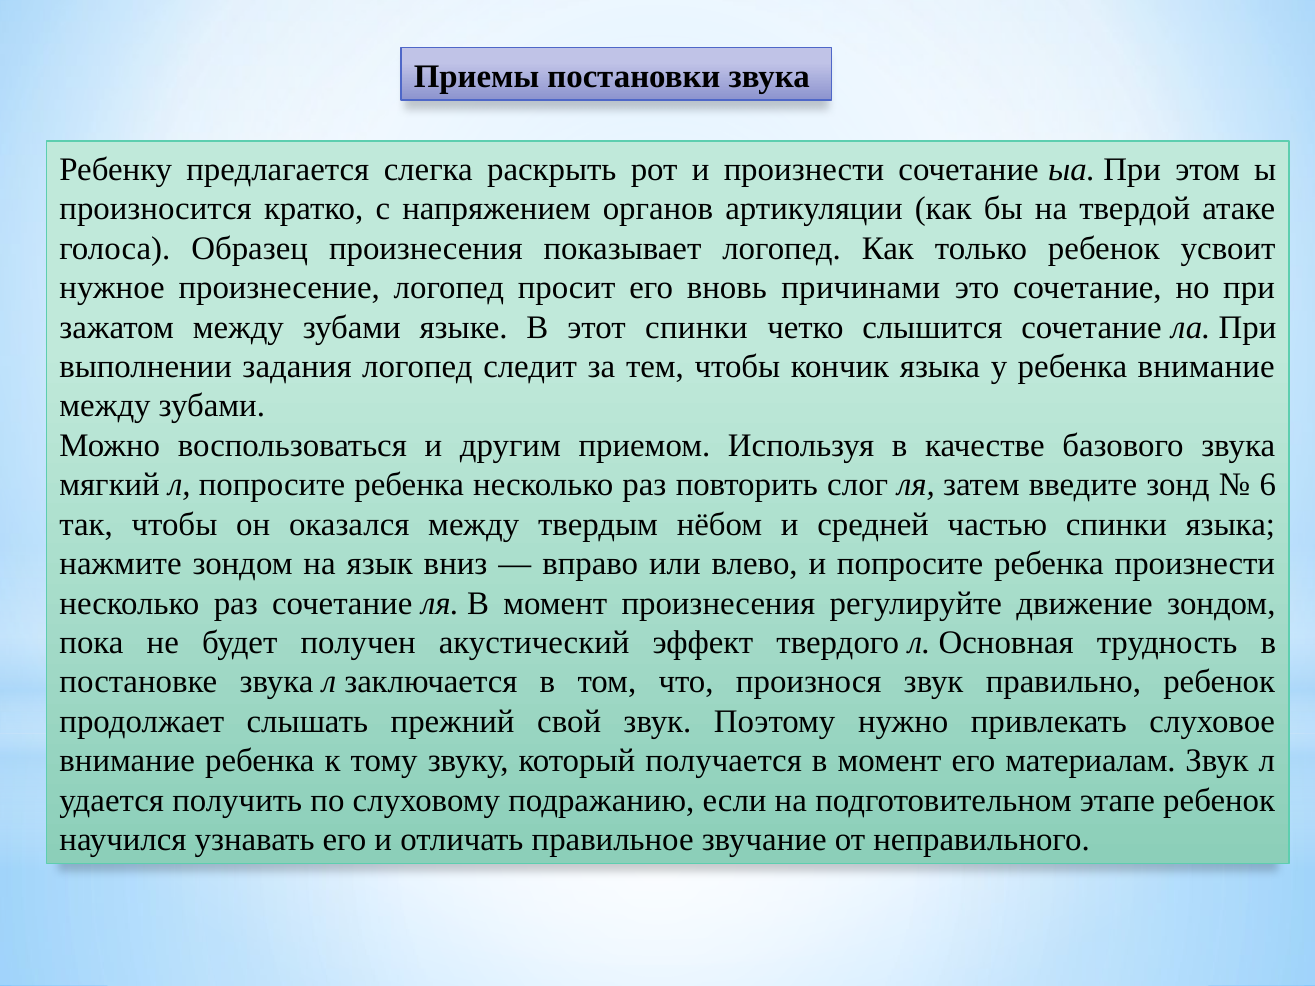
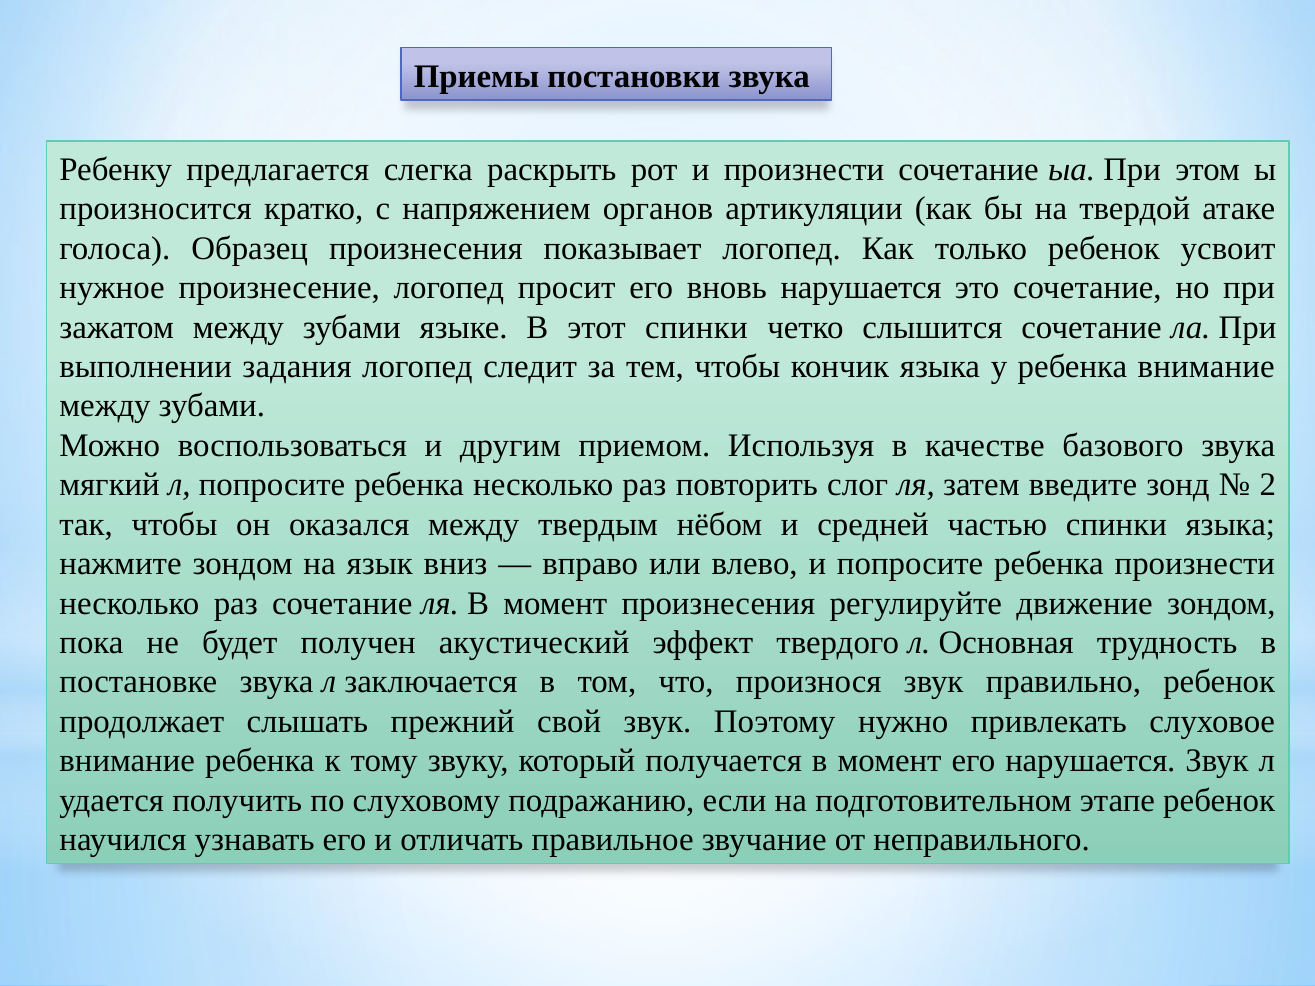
вновь причинами: причинами -> нарушается
6: 6 -> 2
его материалам: материалам -> нарушается
